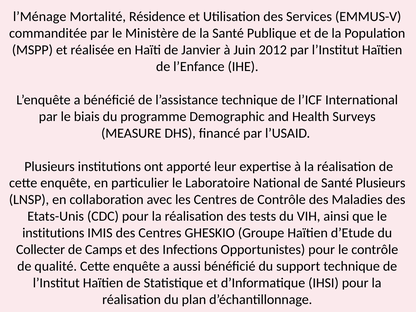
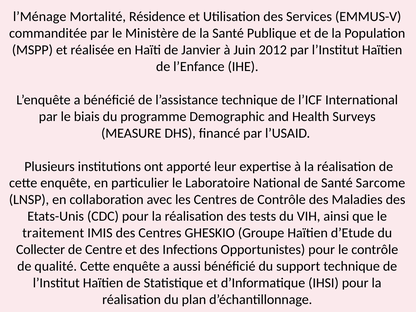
Santé Plusieurs: Plusieurs -> Sarcome
institutions at (53, 233): institutions -> traitement
Camps: Camps -> Centre
